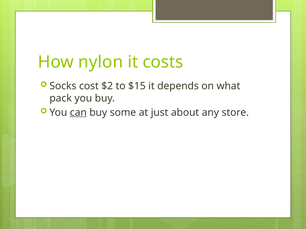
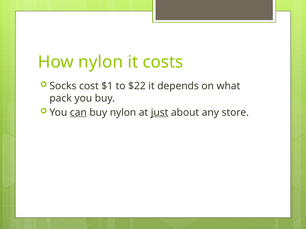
$2: $2 -> $1
$15: $15 -> $22
buy some: some -> nylon
just underline: none -> present
